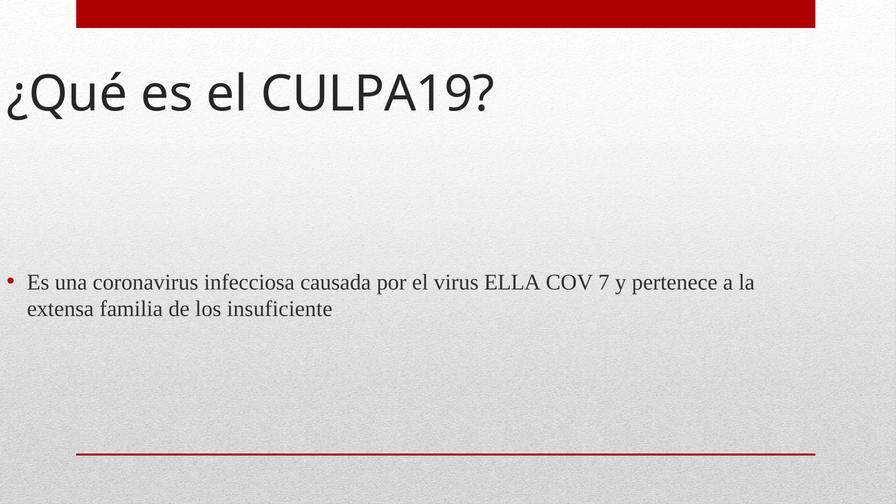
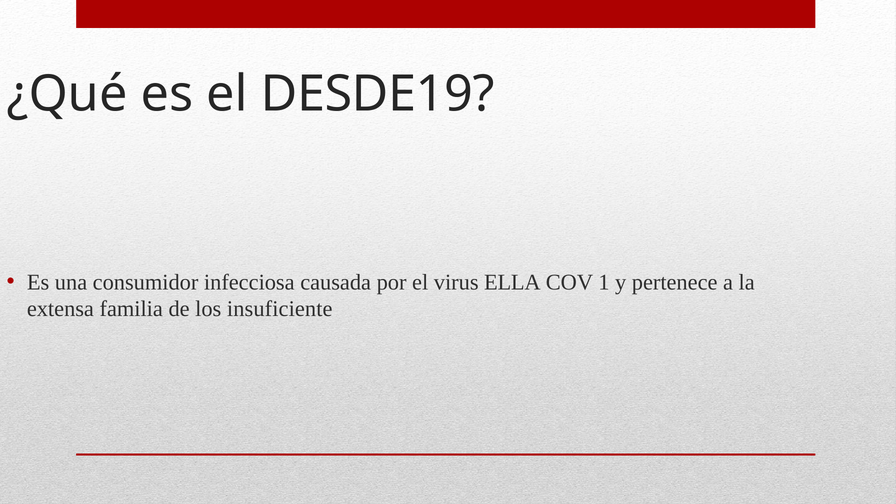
CULPA19: CULPA19 -> DESDE19
coronavirus: coronavirus -> consumidor
7: 7 -> 1
